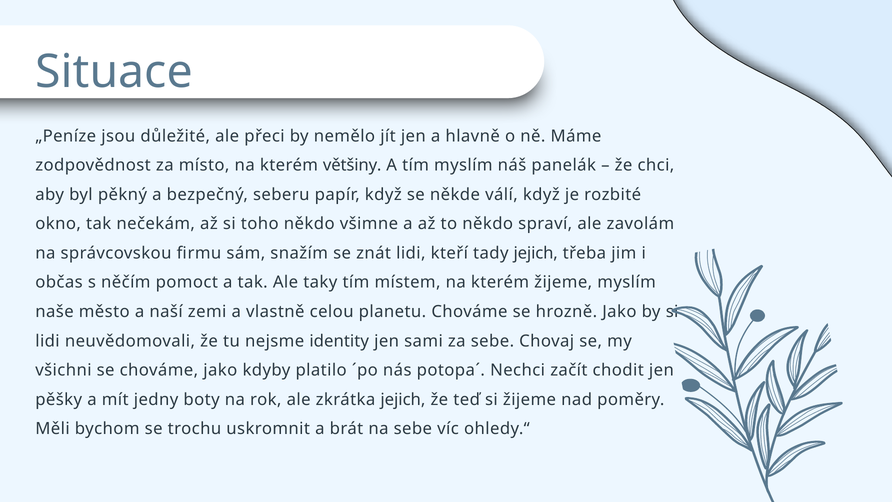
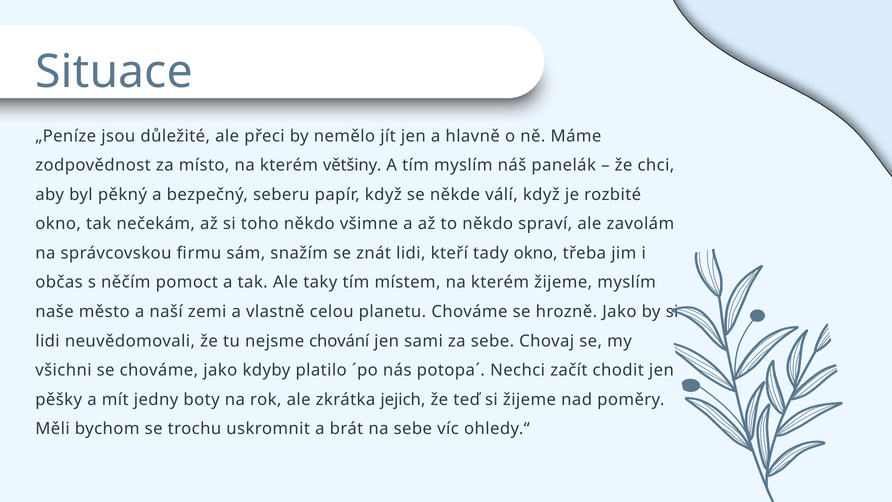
tady jejich: jejich -> okno
identity: identity -> chování
